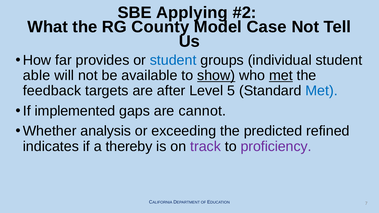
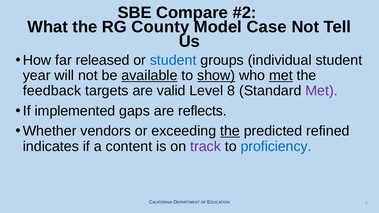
Applying: Applying -> Compare
provides: provides -> released
able: able -> year
available underline: none -> present
after: after -> valid
5: 5 -> 8
Met at (322, 91) colour: blue -> purple
cannot: cannot -> reflects
analysis: analysis -> vendors
the at (230, 131) underline: none -> present
thereby: thereby -> content
proficiency colour: purple -> blue
